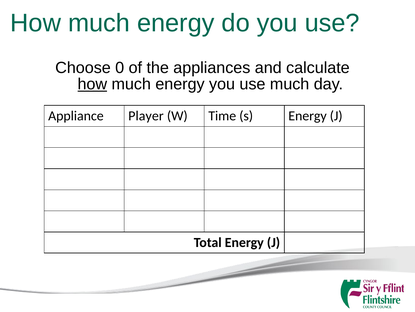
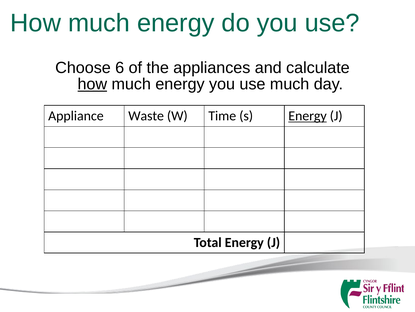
0: 0 -> 6
Player: Player -> Waste
Energy at (308, 116) underline: none -> present
